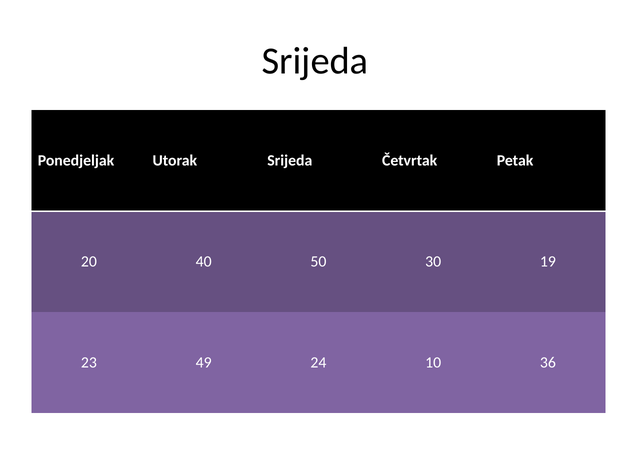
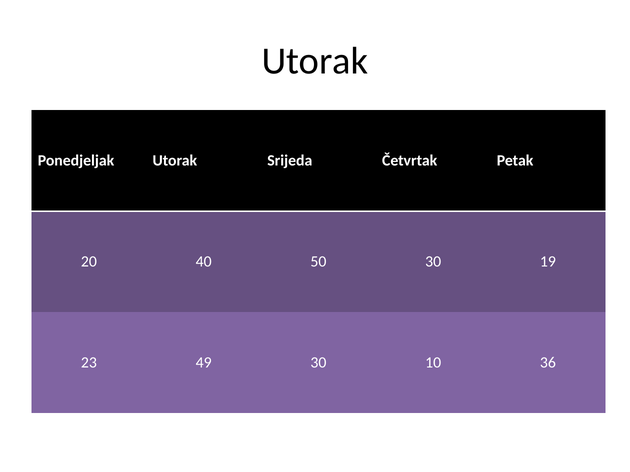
Srijeda at (315, 61): Srijeda -> Utorak
49 24: 24 -> 30
